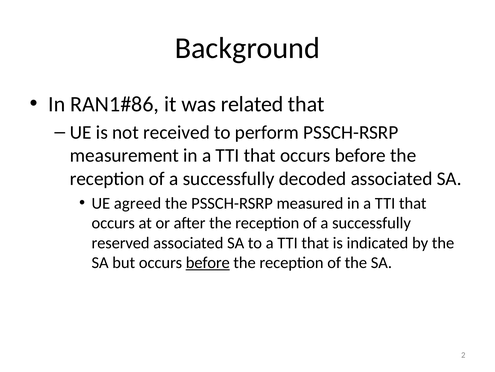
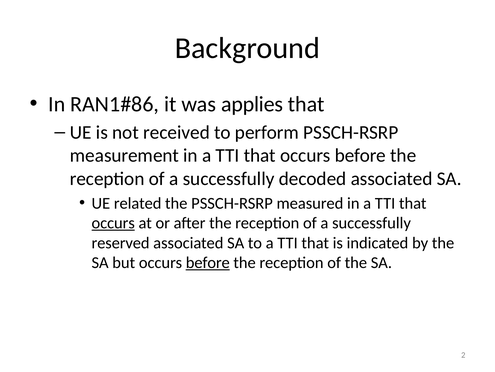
related: related -> applies
agreed: agreed -> related
occurs at (113, 223) underline: none -> present
